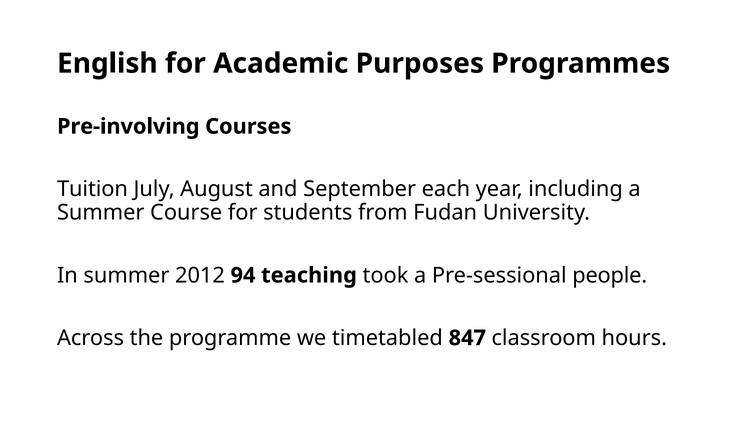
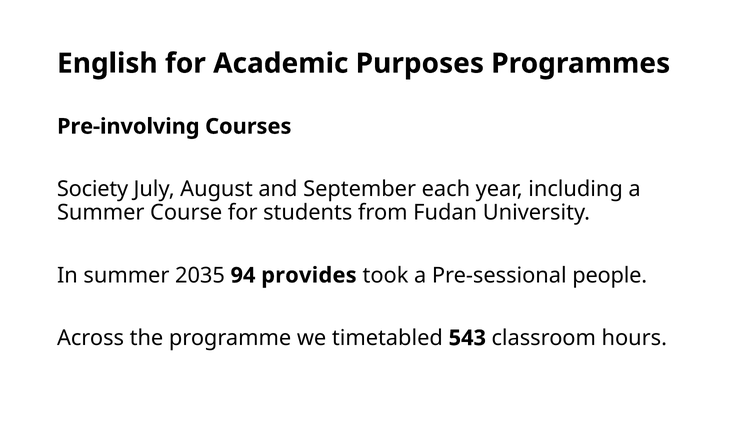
Tuition: Tuition -> Society
2012: 2012 -> 2035
teaching: teaching -> provides
847: 847 -> 543
